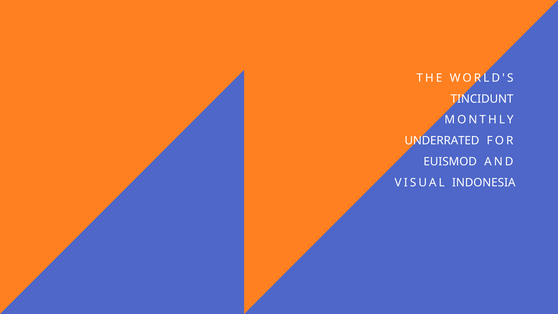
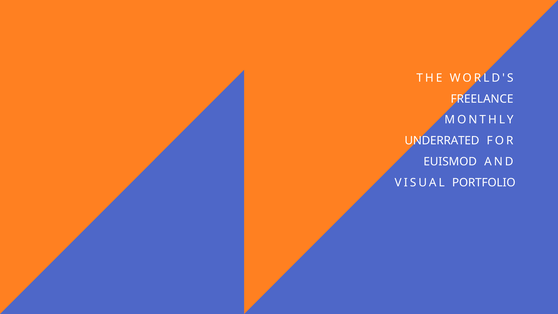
TINCIDUNT: TINCIDUNT -> FREELANCE
INDONESIA: INDONESIA -> PORTFOLIO
